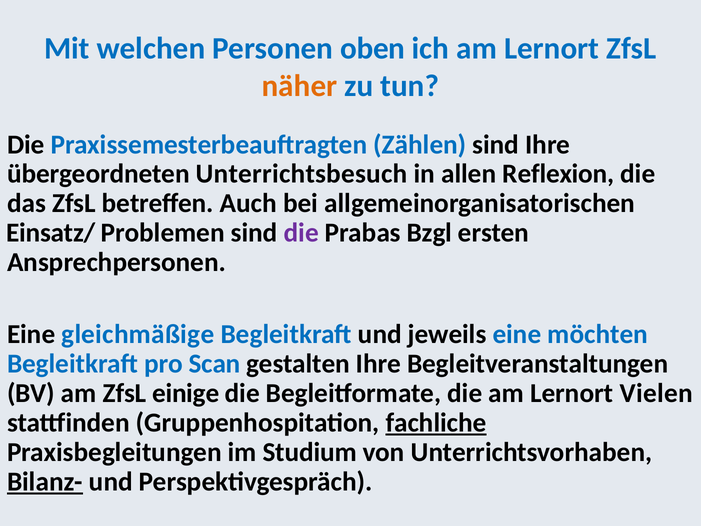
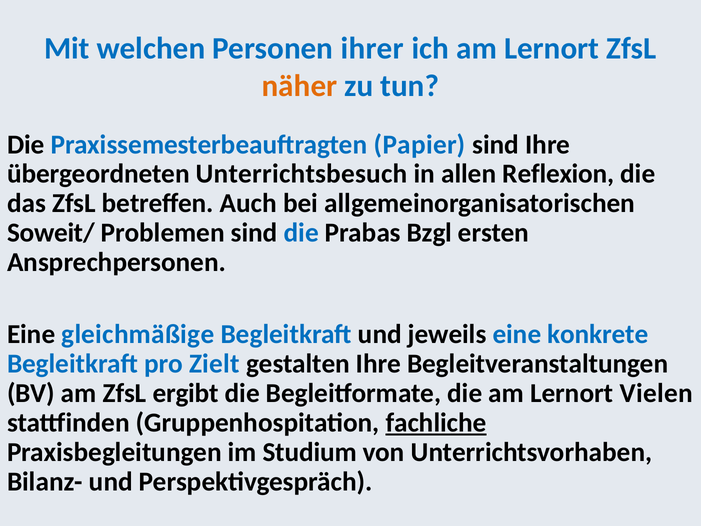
oben: oben -> ihrer
Zählen: Zählen -> Papier
Einsatz/: Einsatz/ -> Soweit/
die at (301, 233) colour: purple -> blue
möchten: möchten -> konkrete
Scan: Scan -> Zielt
einige: einige -> ergibt
Bilanz- underline: present -> none
